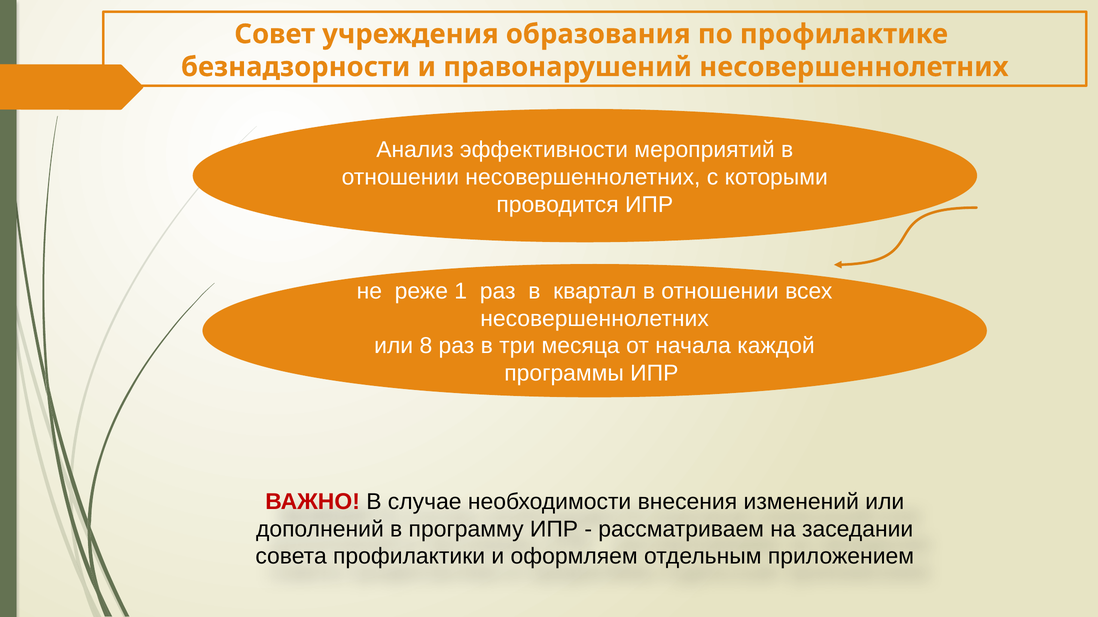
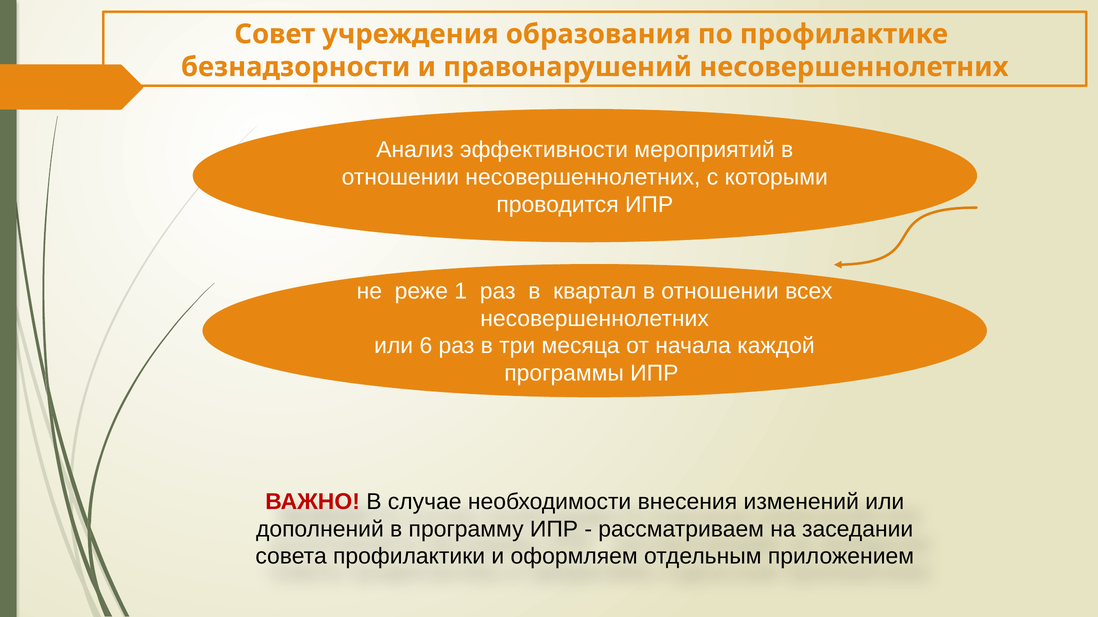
8: 8 -> 6
